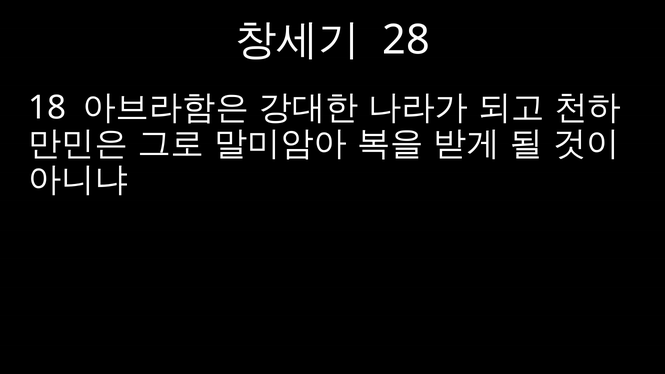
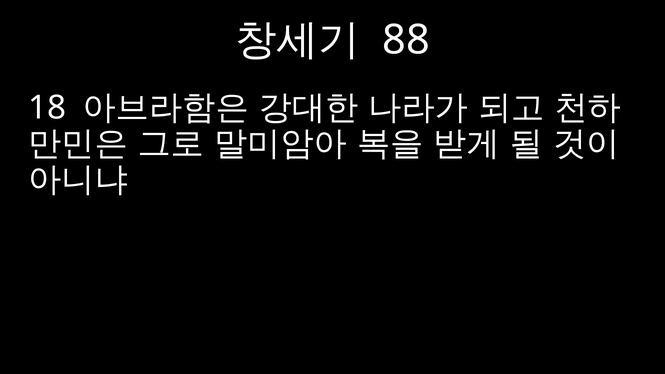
28: 28 -> 88
